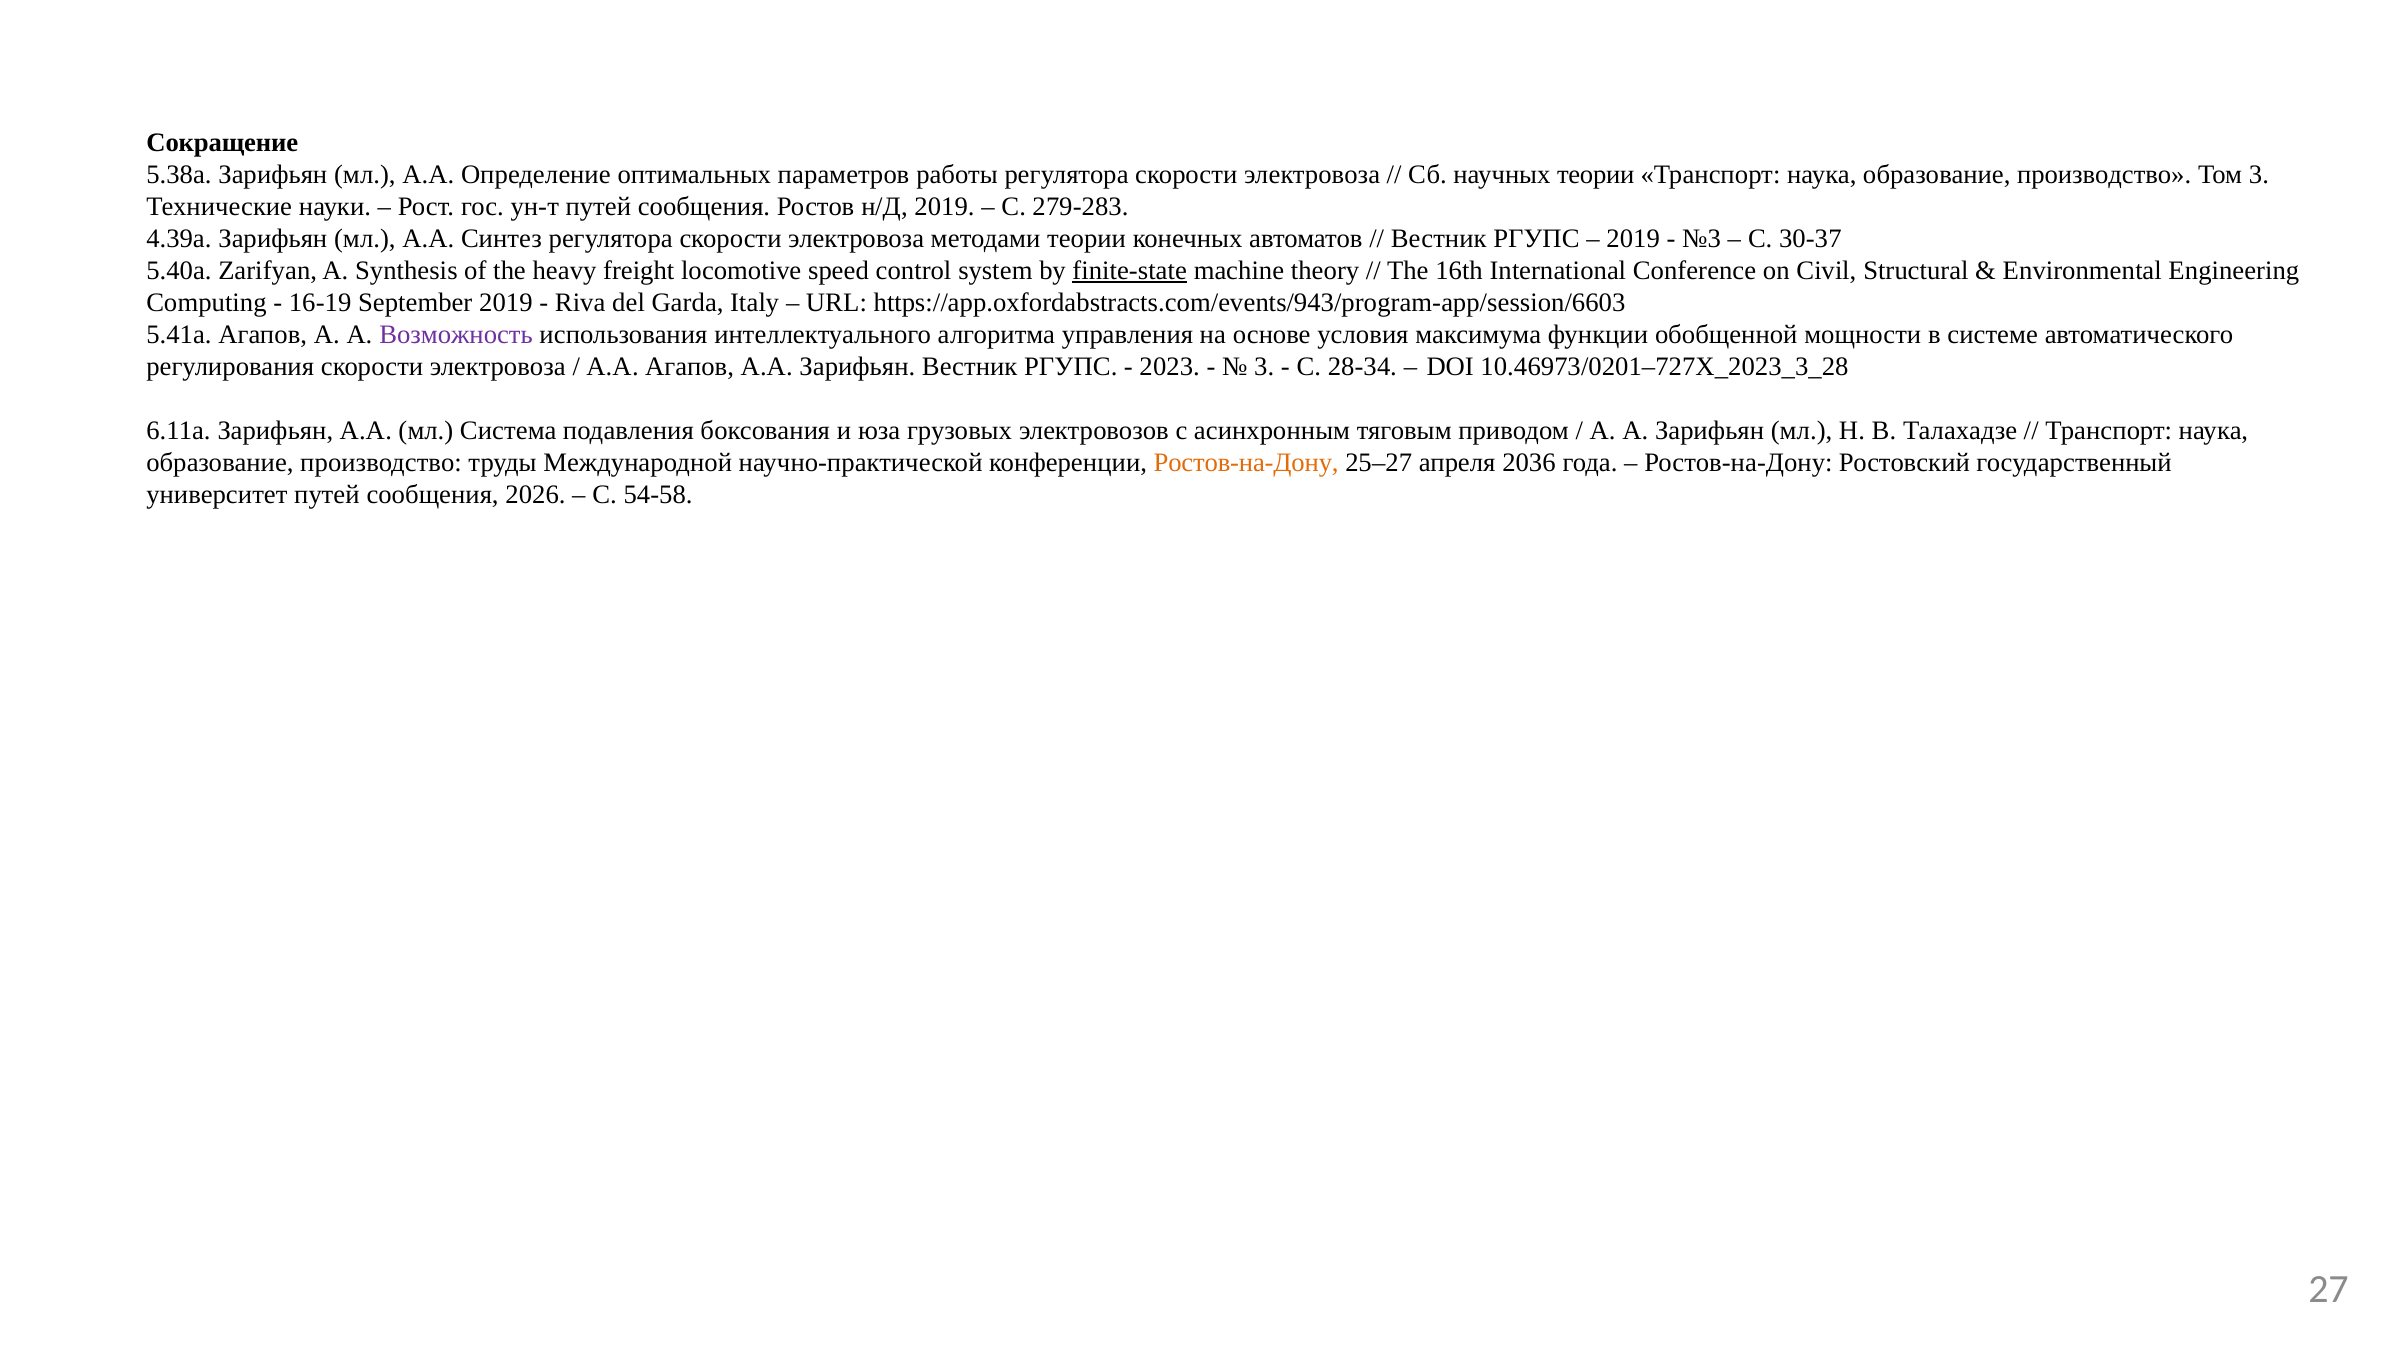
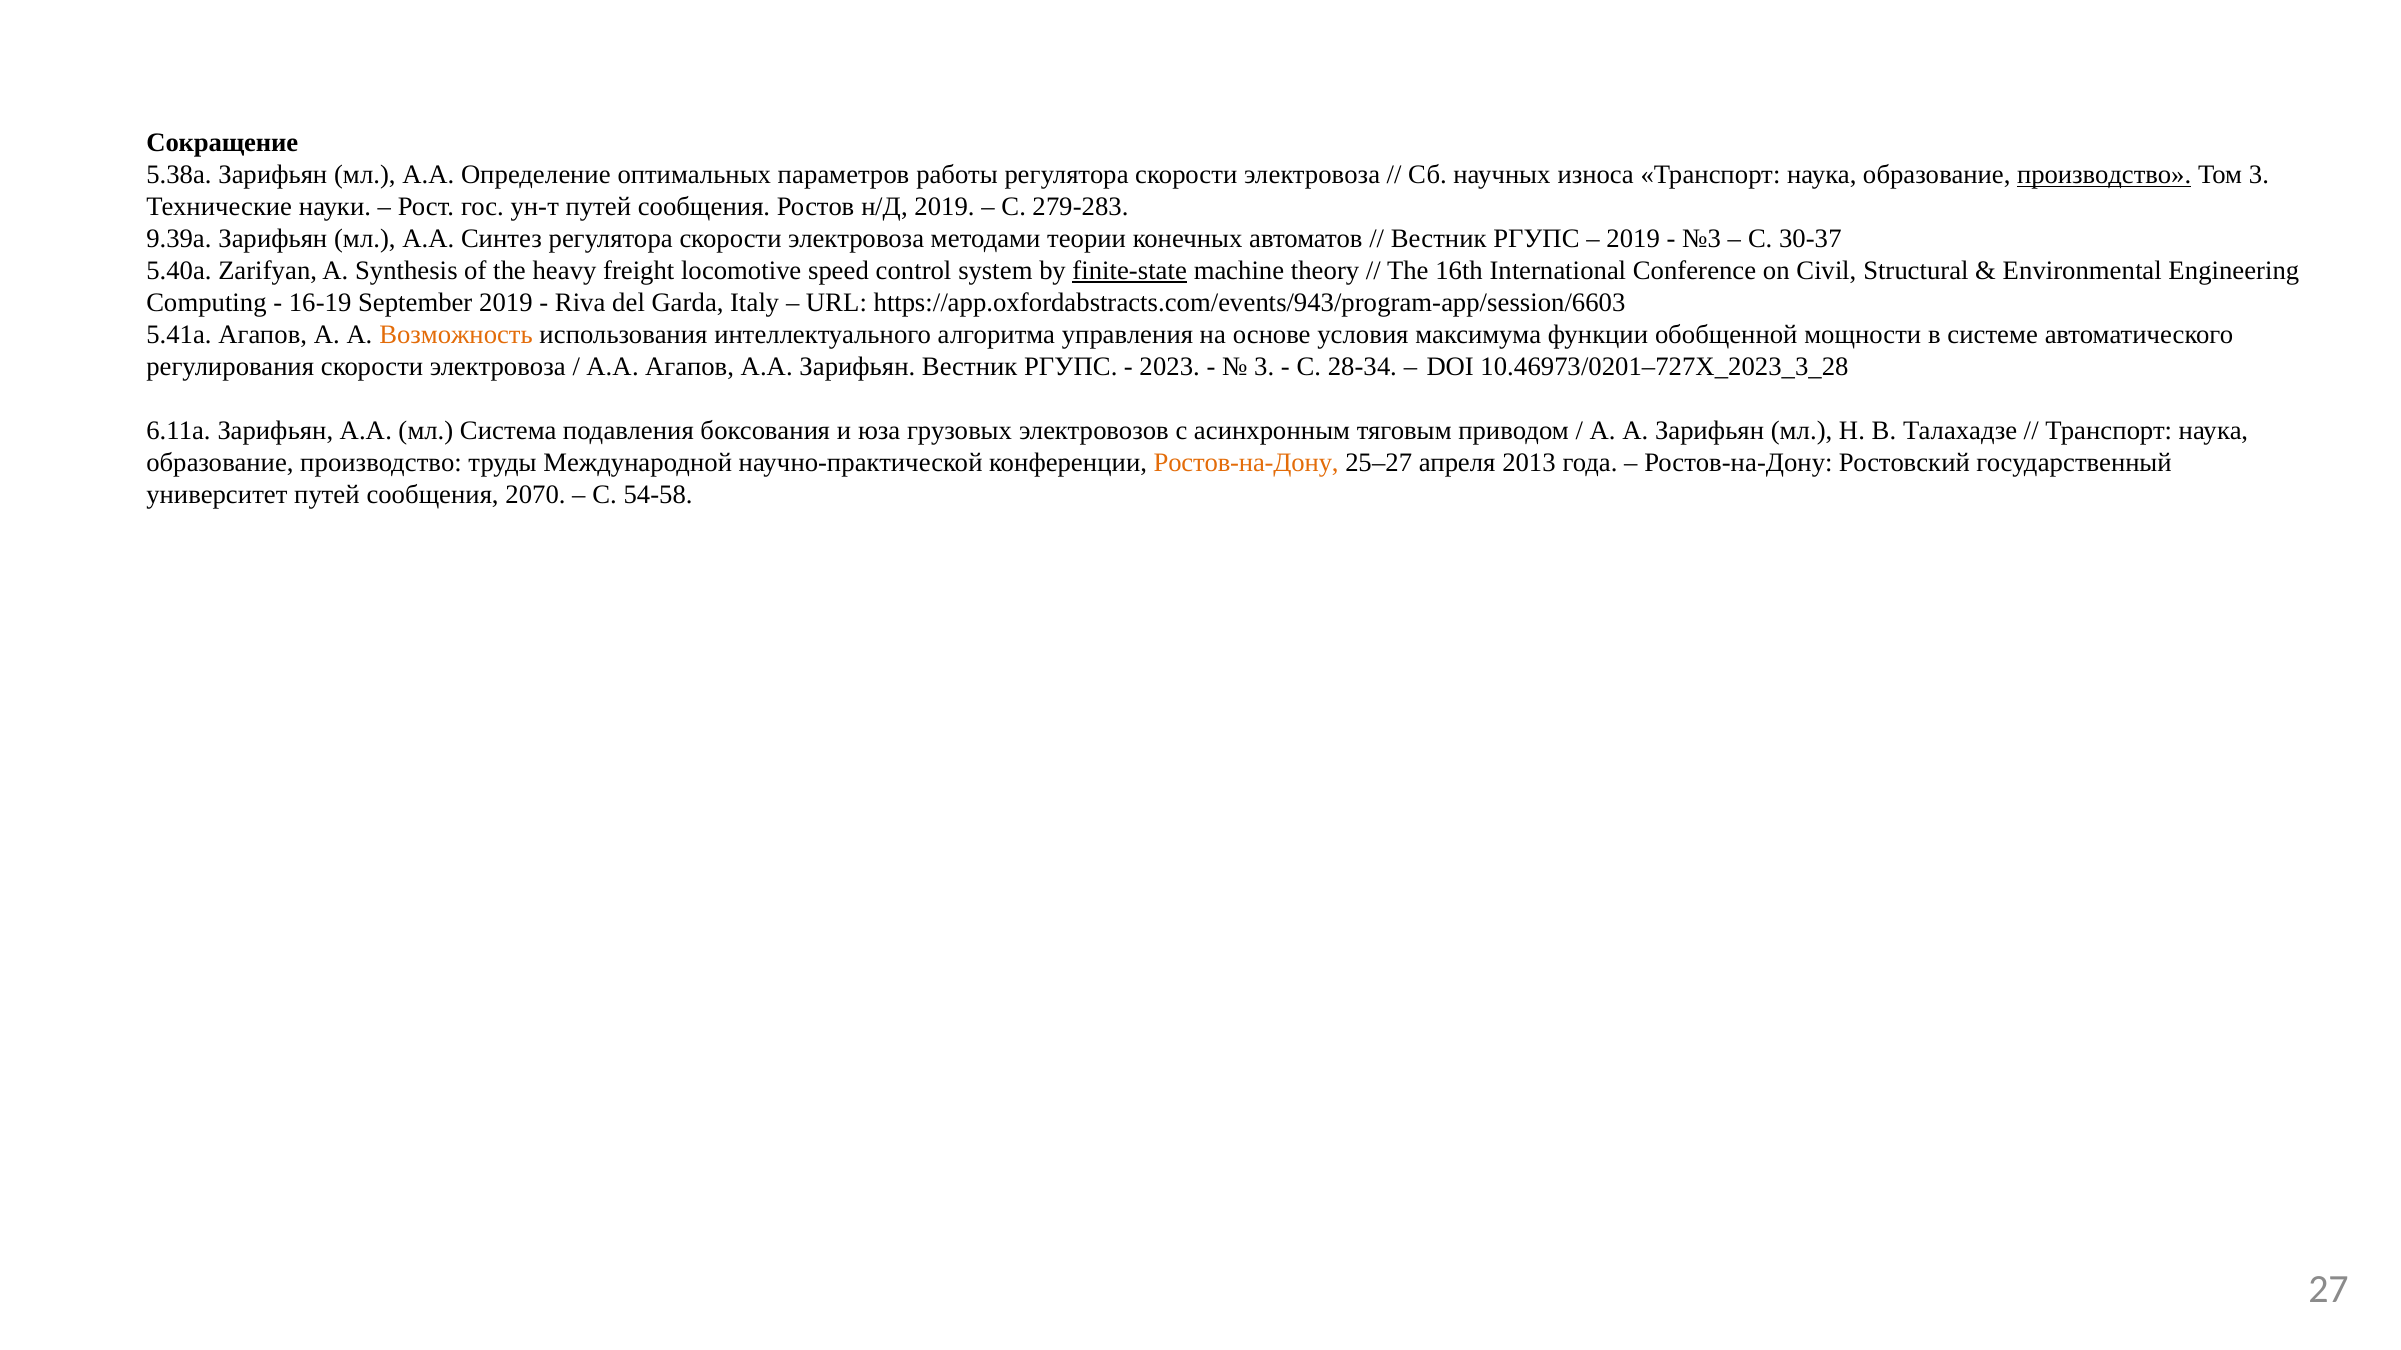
научных теории: теории -> износа
производство at (2104, 175) underline: none -> present
4.39а: 4.39а -> 9.39а
Возможность colour: purple -> orange
2036: 2036 -> 2013
2026: 2026 -> 2070
